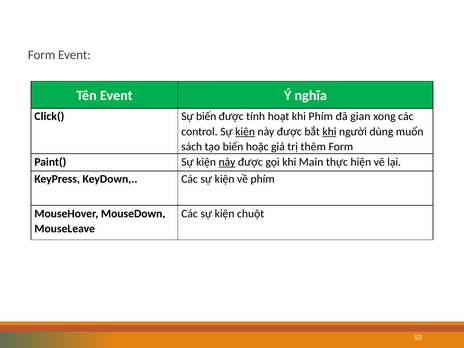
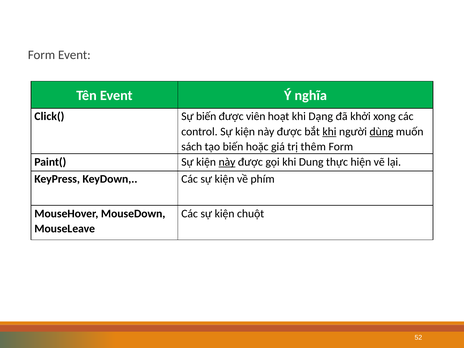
tính: tính -> viên
khi Phím: Phím -> Dạng
gian: gian -> khởi
kiện at (245, 132) underline: present -> none
dùng underline: none -> present
Main: Main -> Dung
